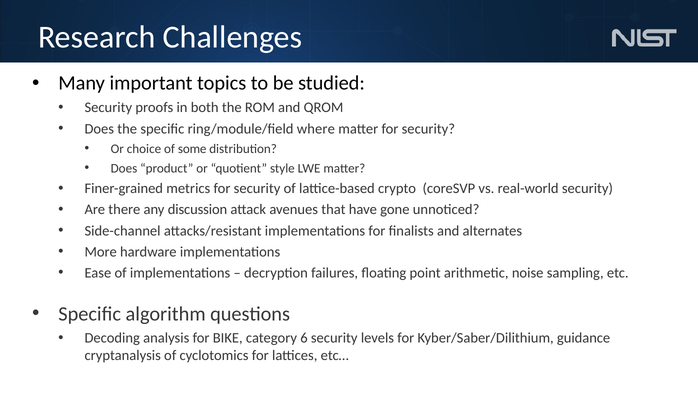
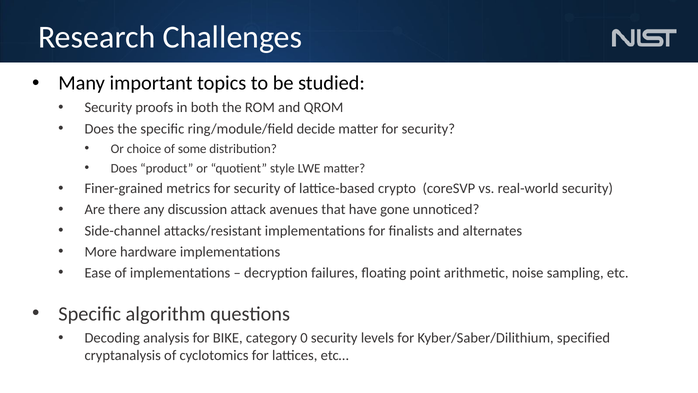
where: where -> decide
6: 6 -> 0
guidance: guidance -> specified
